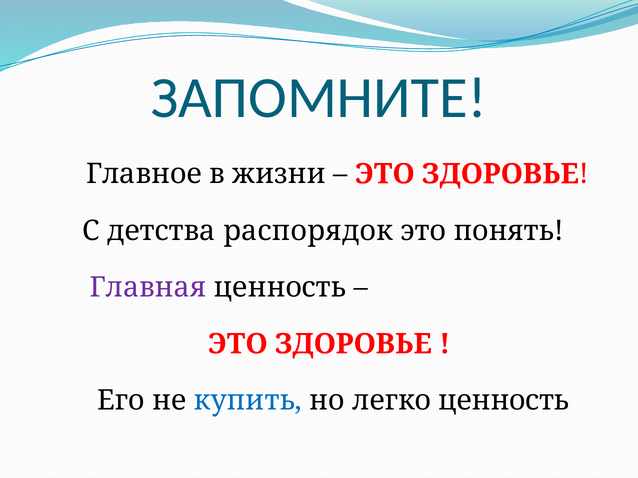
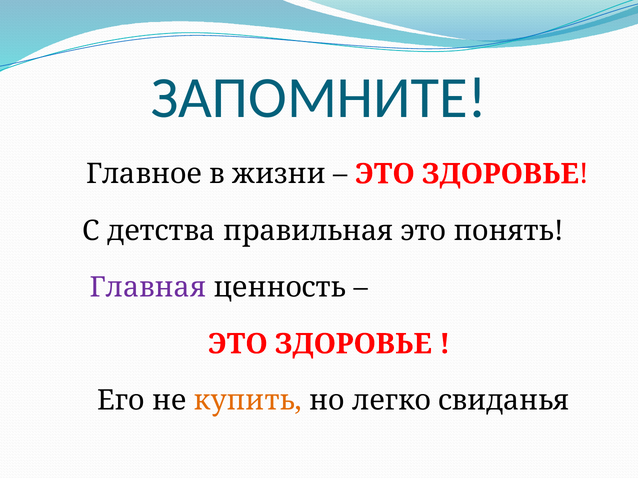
распорядок: распорядок -> правильная
купить colour: blue -> orange
легко ценность: ценность -> свиданья
